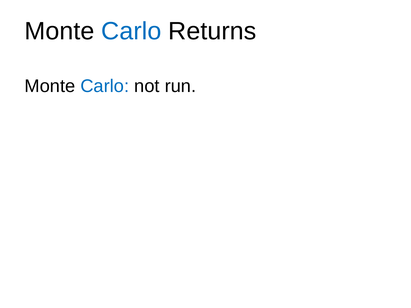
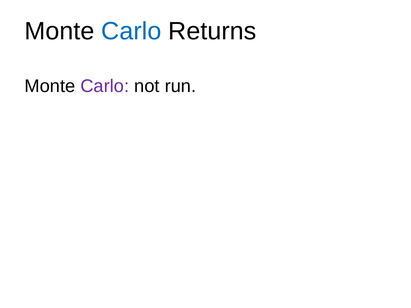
Carlo at (105, 86) colour: blue -> purple
